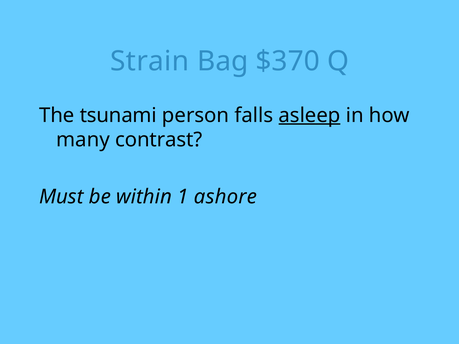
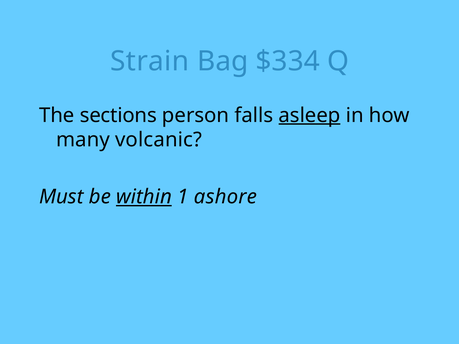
$370: $370 -> $334
tsunami: tsunami -> sections
contrast: contrast -> volcanic
within underline: none -> present
